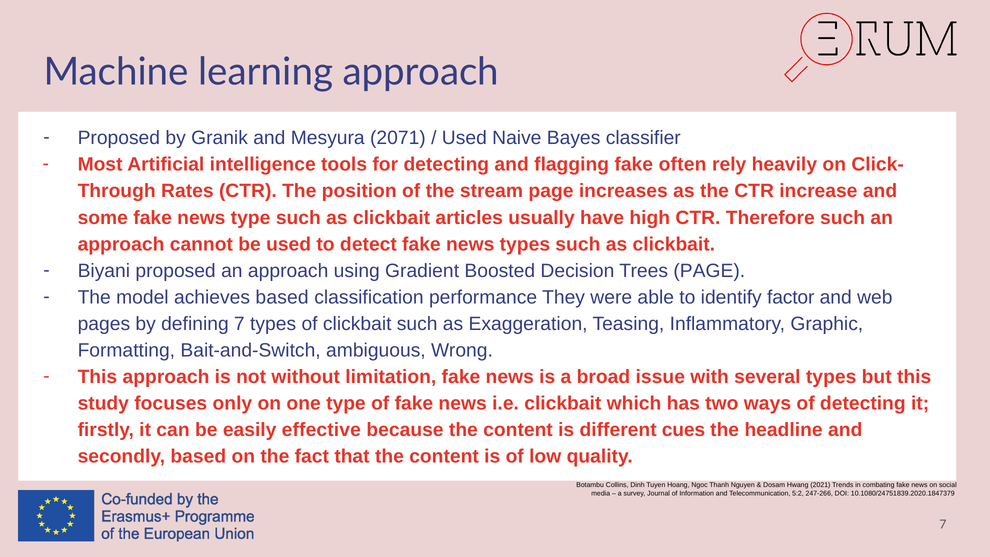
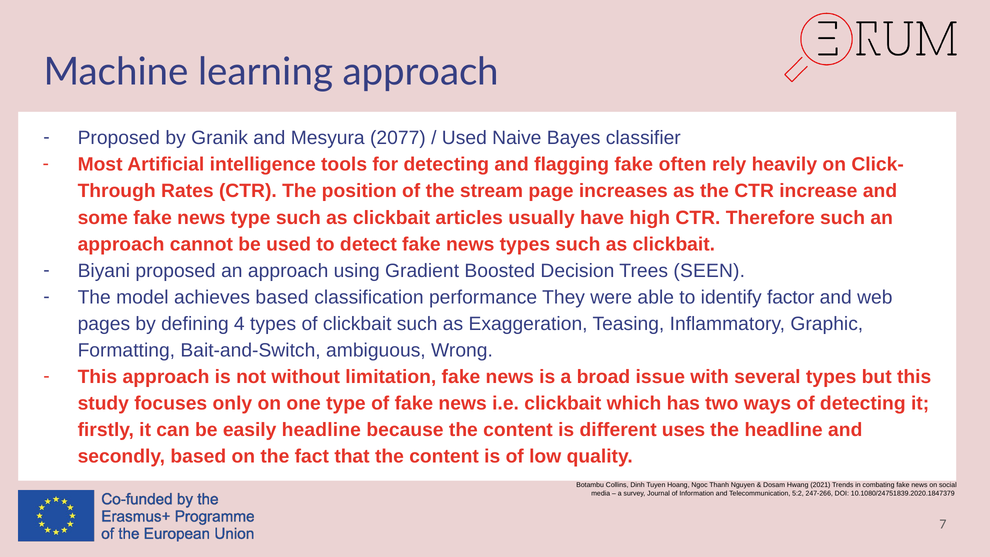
2071: 2071 -> 2077
Trees PAGE: PAGE -> SEEN
defining 7: 7 -> 4
easily effective: effective -> headline
cues: cues -> uses
